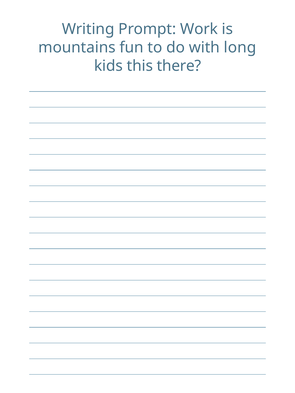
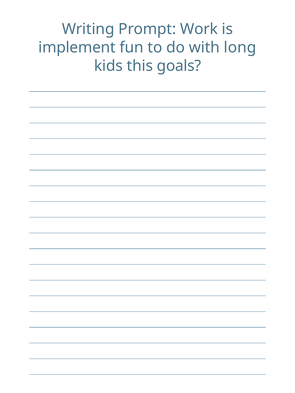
mountains: mountains -> implement
there: there -> goals
